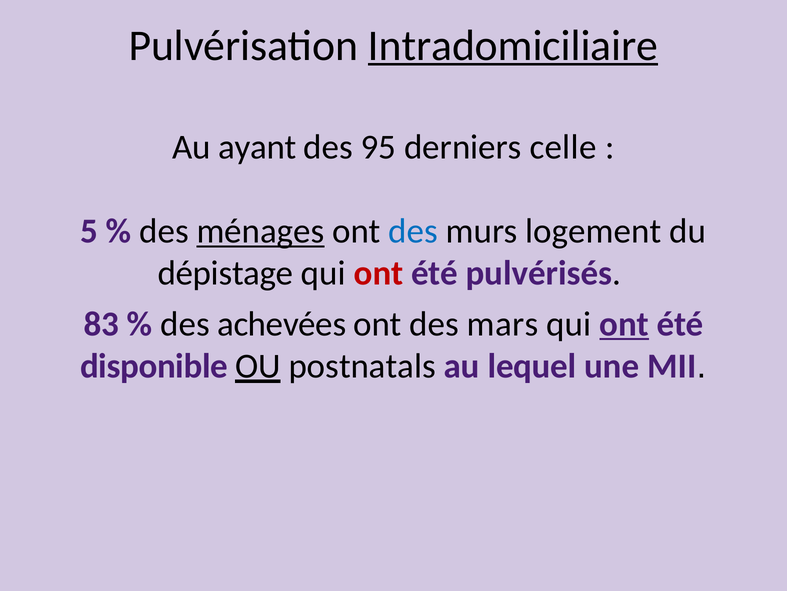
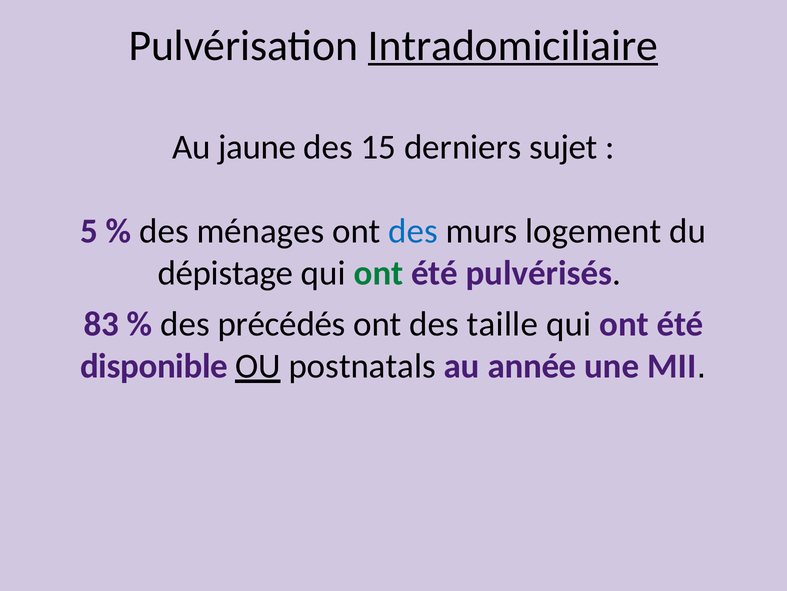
ayant: ayant -> jaune
95: 95 -> 15
celle: celle -> sujet
ménages underline: present -> none
ont at (379, 273) colour: red -> green
achevées: achevées -> précédés
mars: mars -> taille
ont at (624, 324) underline: present -> none
lequel: lequel -> année
